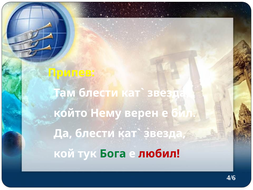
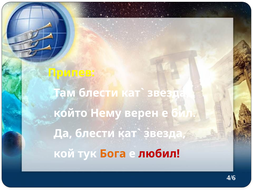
Бога colour: green -> orange
